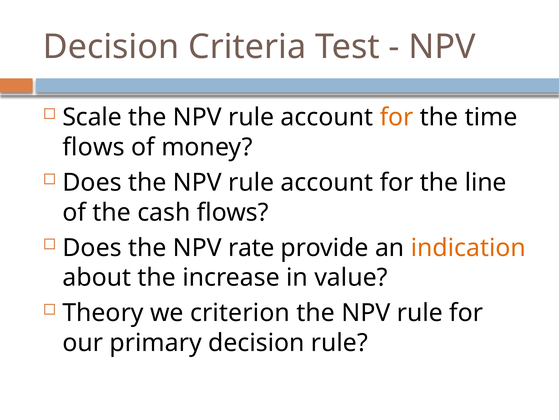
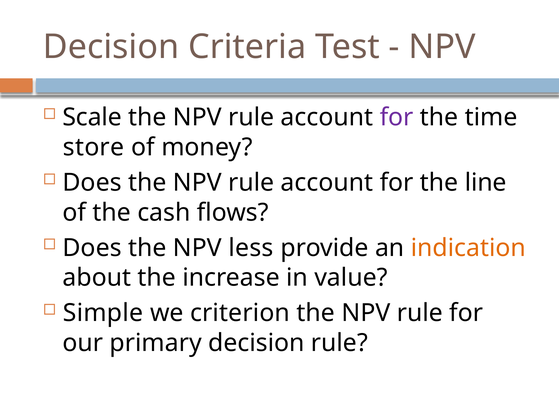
for at (397, 117) colour: orange -> purple
flows at (94, 147): flows -> store
rate: rate -> less
Theory: Theory -> Simple
